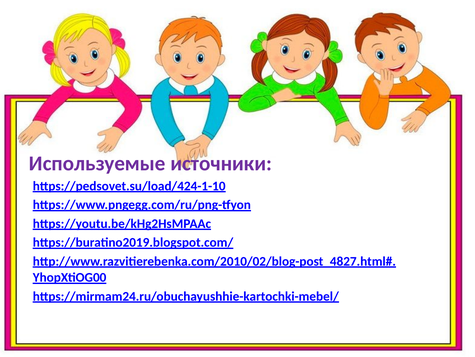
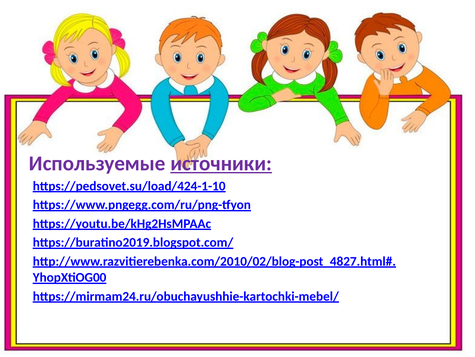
источники underline: none -> present
